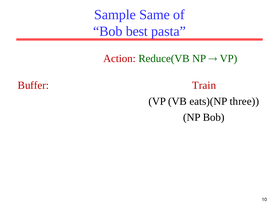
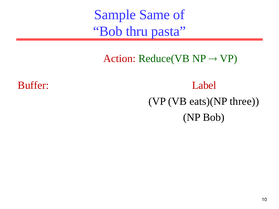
best: best -> thru
Train: Train -> Label
